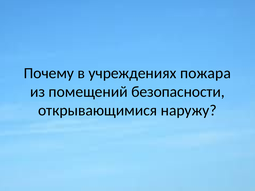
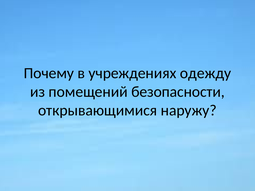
пожара: пожара -> одежду
